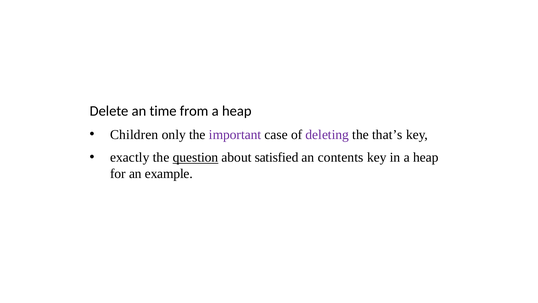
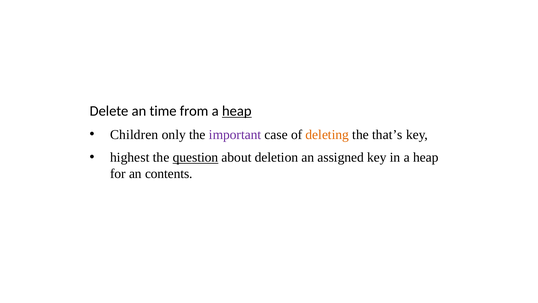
heap at (237, 111) underline: none -> present
deleting colour: purple -> orange
exactly: exactly -> highest
satisfied: satisfied -> deletion
contents: contents -> assigned
example: example -> contents
